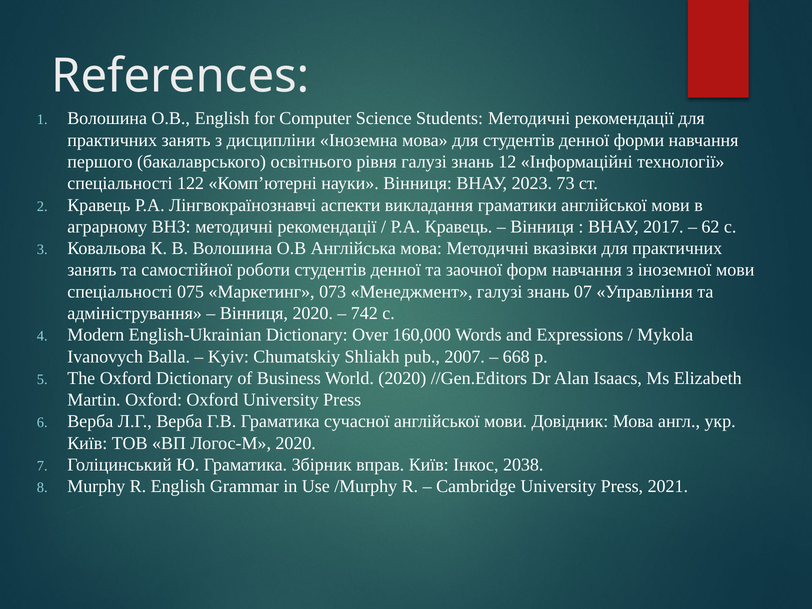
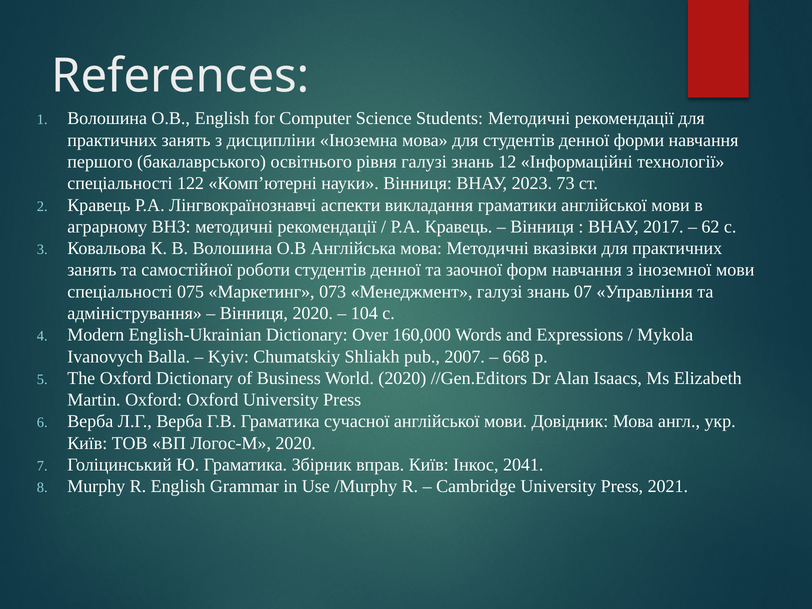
742: 742 -> 104
2038: 2038 -> 2041
